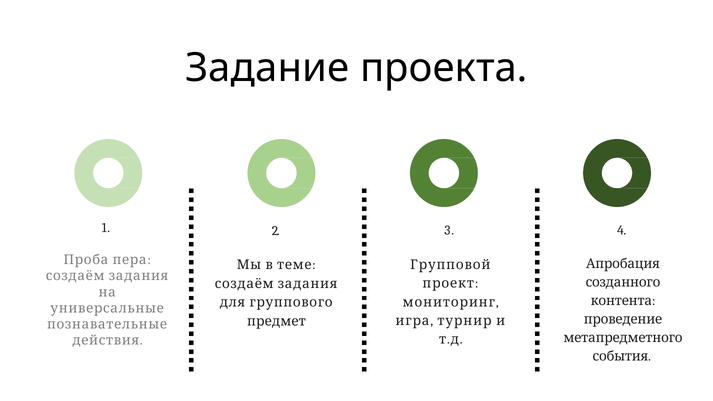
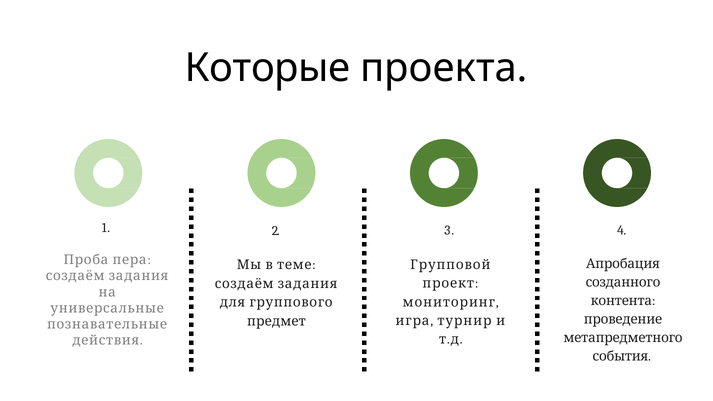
Задание: Задание -> Которые
